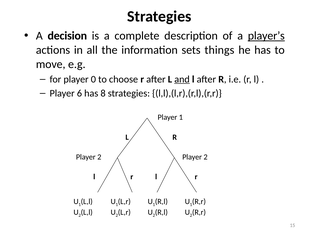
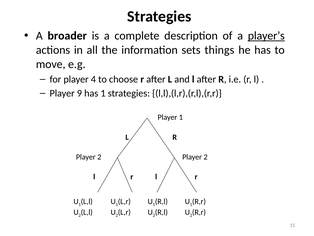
decision: decision -> broader
0: 0 -> 4
and underline: present -> none
6: 6 -> 9
has 8: 8 -> 1
